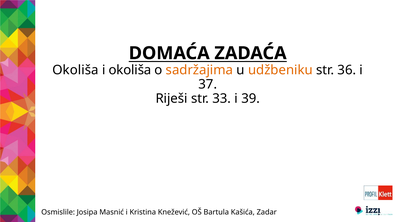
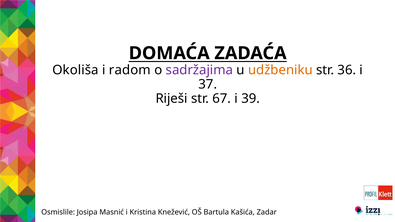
i okoliša: okoliša -> radom
sadržajima colour: orange -> purple
33: 33 -> 67
